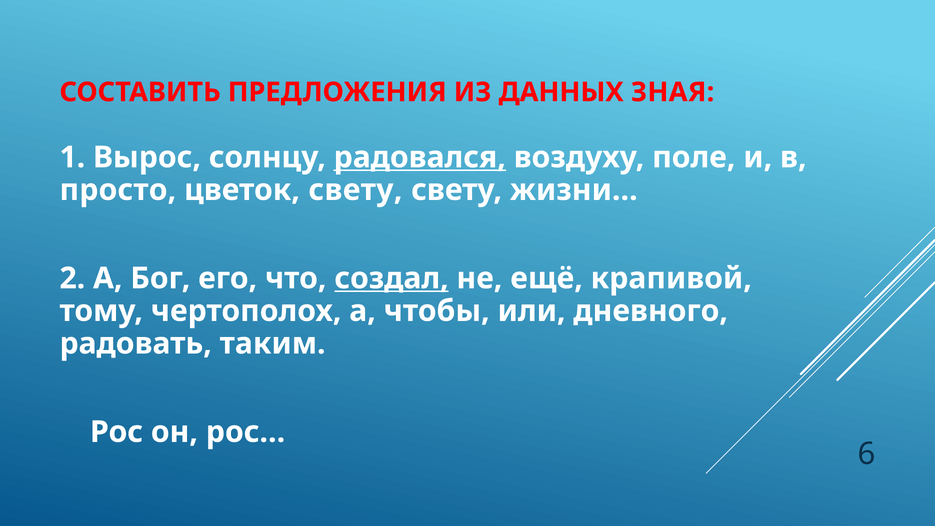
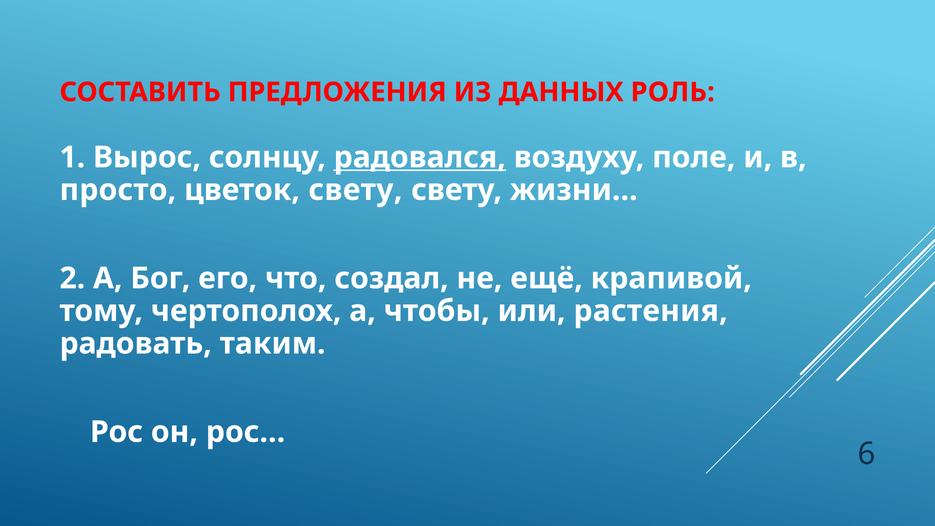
ЗНАЯ: ЗНАЯ -> РОЛЬ
создал underline: present -> none
дневного: дневного -> растения
